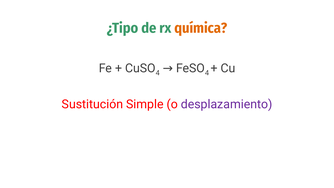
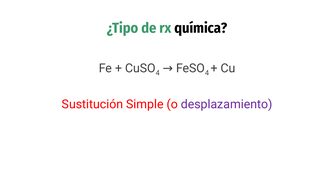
química colour: orange -> black
